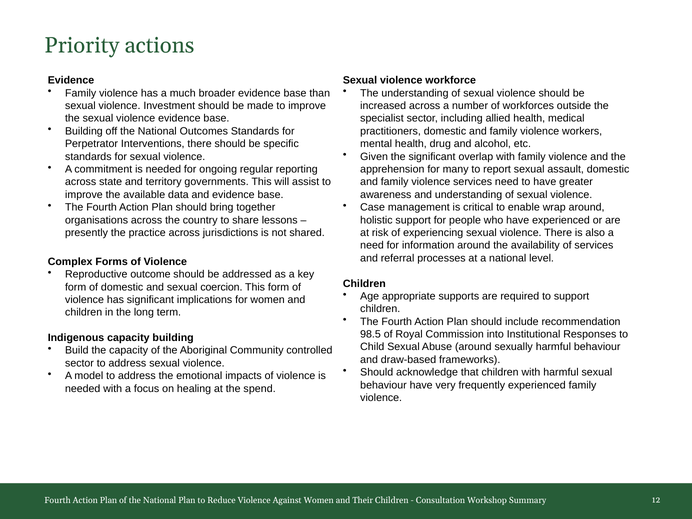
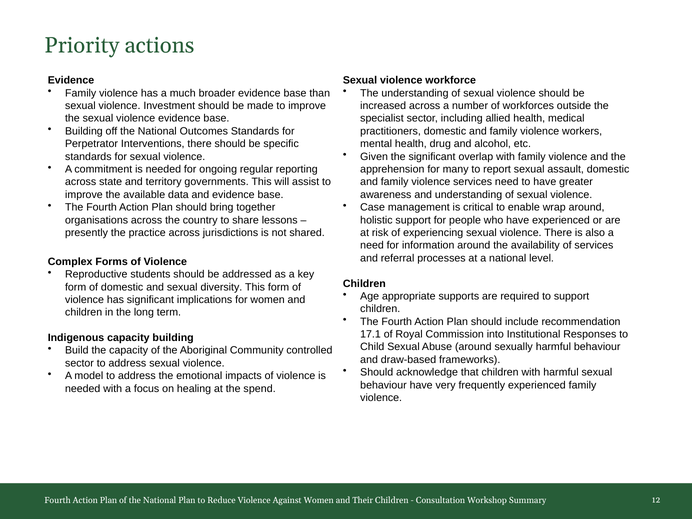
outcome: outcome -> students
coercion: coercion -> diversity
98.5: 98.5 -> 17.1
